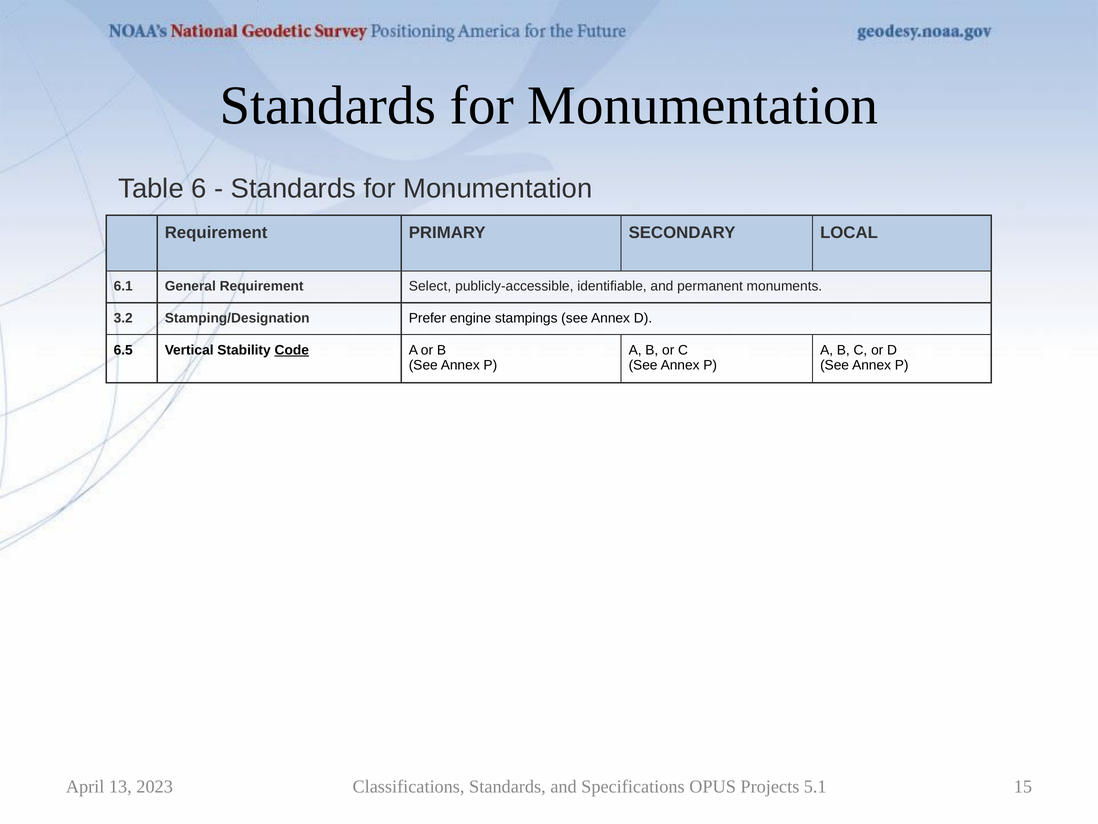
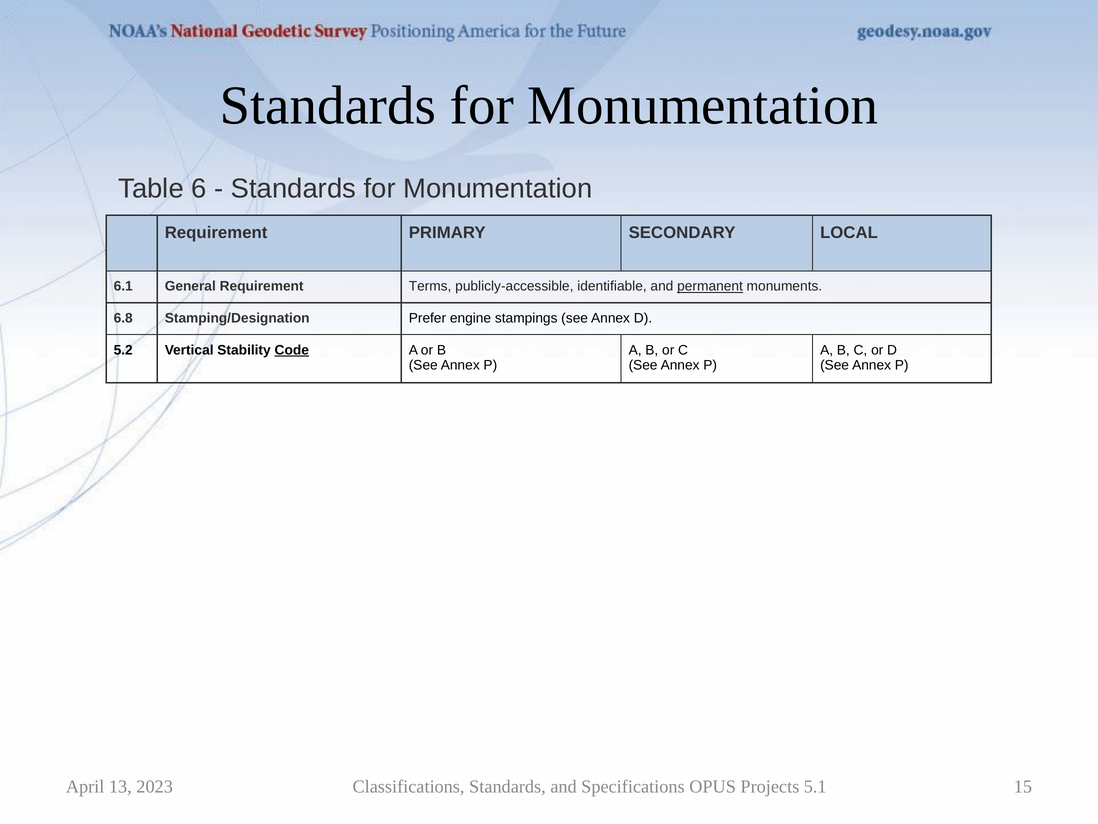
Select: Select -> Terms
permanent underline: none -> present
3.2: 3.2 -> 6.8
6.5: 6.5 -> 5.2
